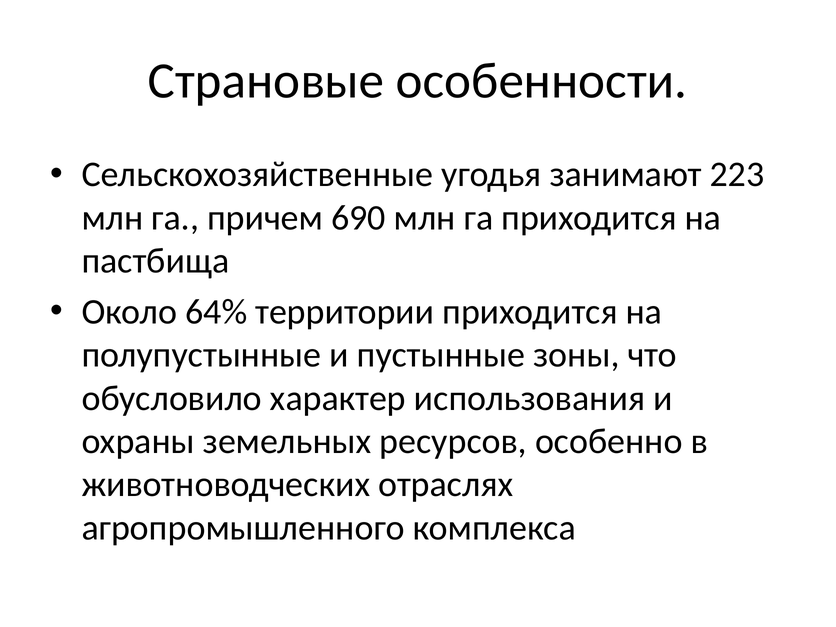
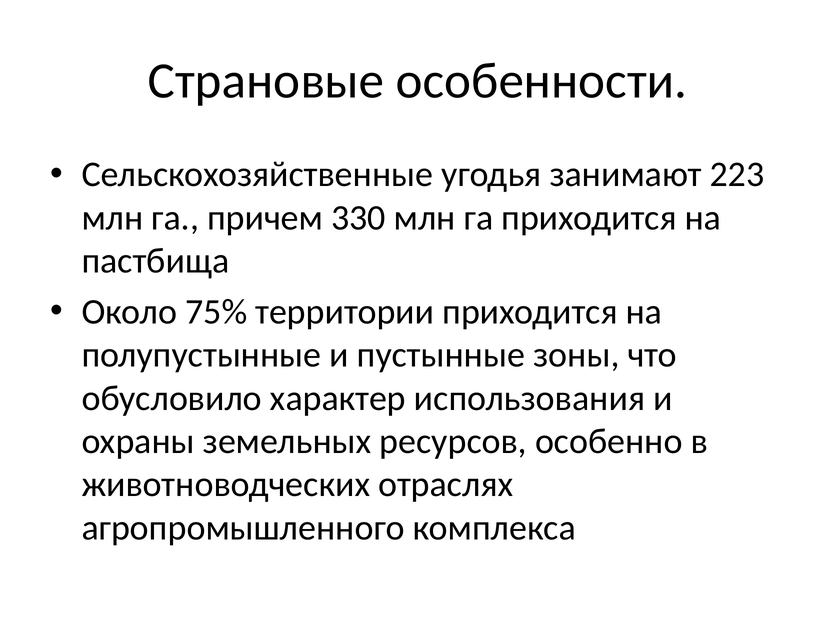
690: 690 -> 330
64%: 64% -> 75%
